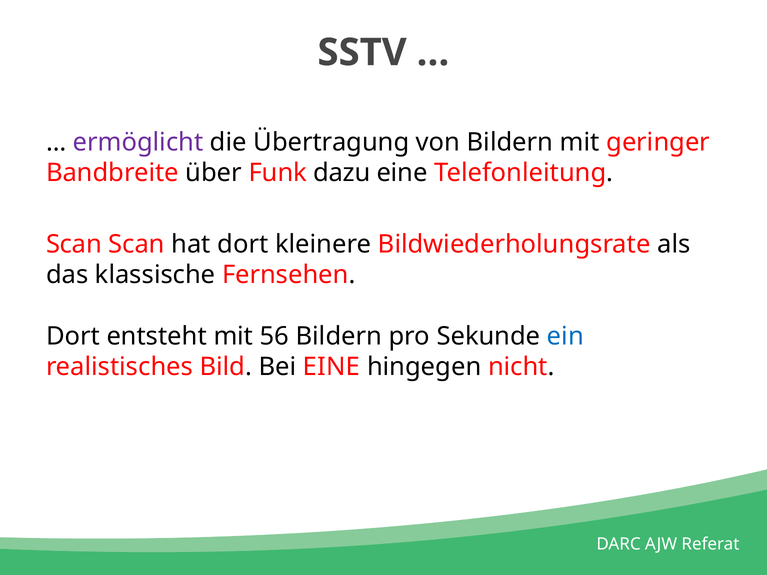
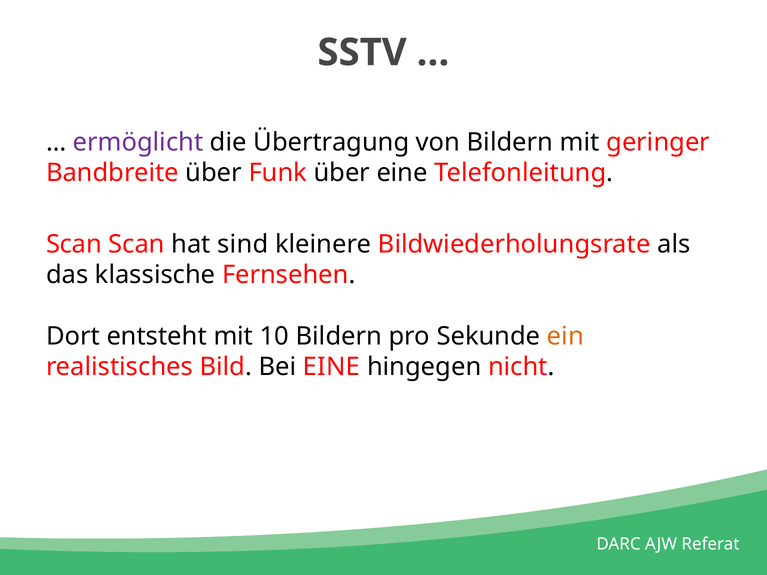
Funk dazu: dazu -> über
hat dort: dort -> sind
56: 56 -> 10
ein colour: blue -> orange
